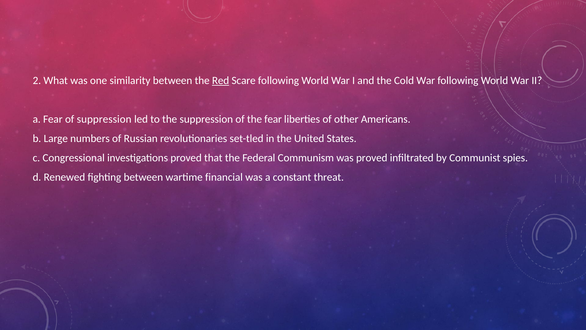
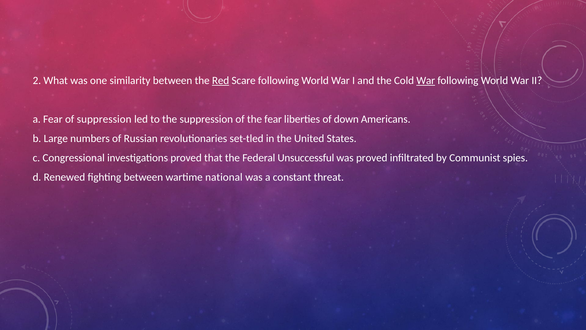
War at (426, 80) underline: none -> present
other: other -> down
Communism: Communism -> Unsuccessful
financial: financial -> national
